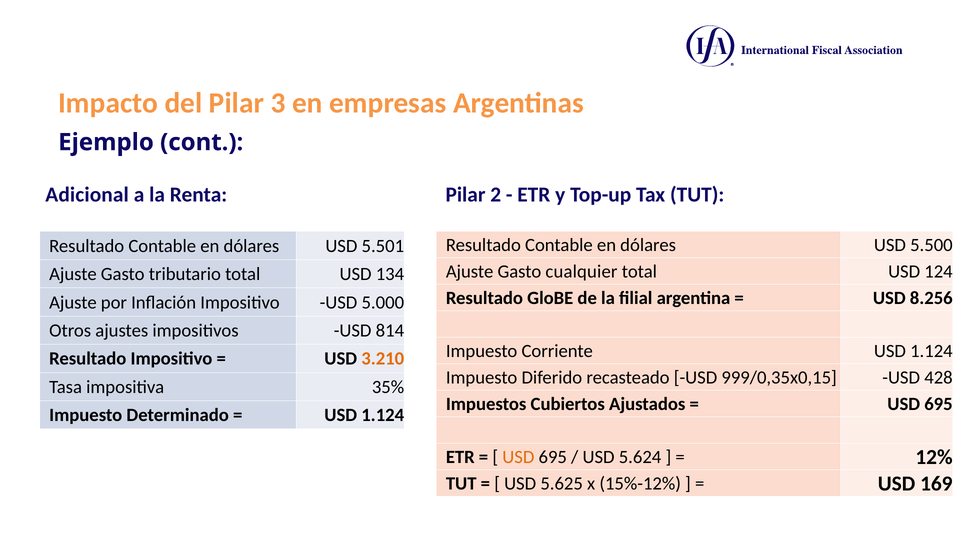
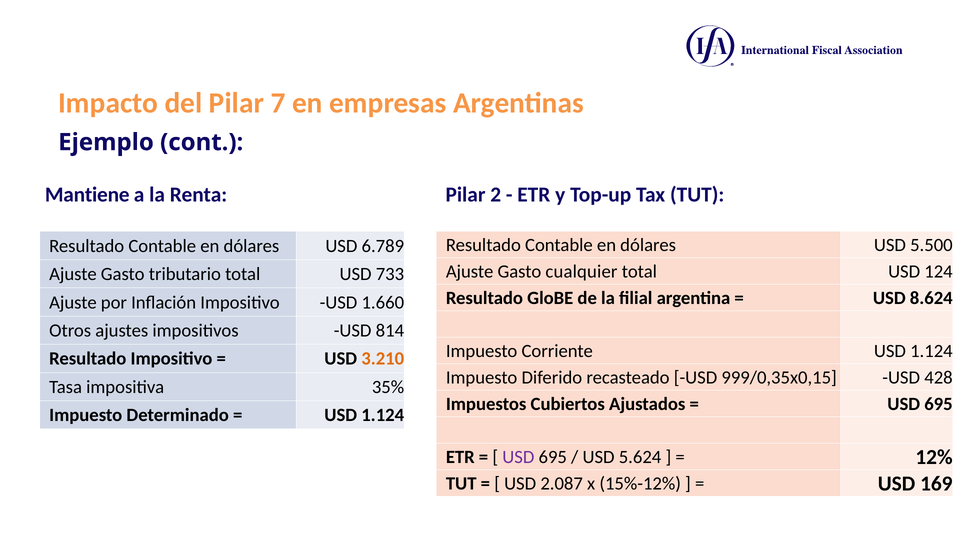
3: 3 -> 7
Adicional: Adicional -> Mantiene
5.501: 5.501 -> 6.789
134: 134 -> 733
8.256: 8.256 -> 8.624
5.000: 5.000 -> 1.660
USD at (518, 457) colour: orange -> purple
5.625: 5.625 -> 2.087
